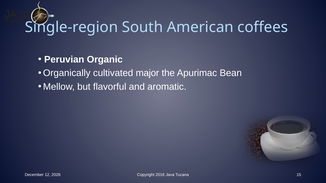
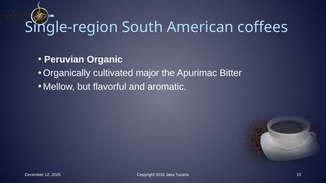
Bean: Bean -> Bitter
